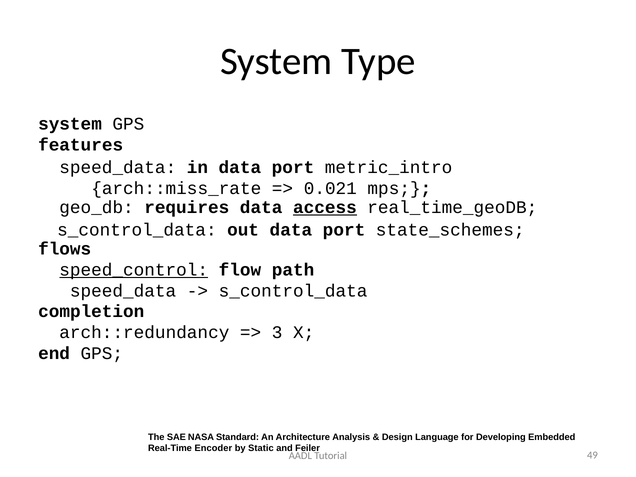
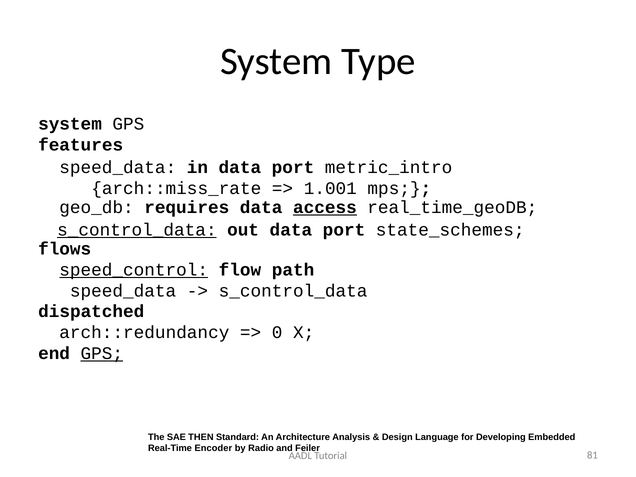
0.021: 0.021 -> 1.001
s_control_data at (137, 230) underline: none -> present
completion: completion -> dispatched
3: 3 -> 0
GPS at (102, 353) underline: none -> present
NASA: NASA -> THEN
Static: Static -> Radio
49: 49 -> 81
